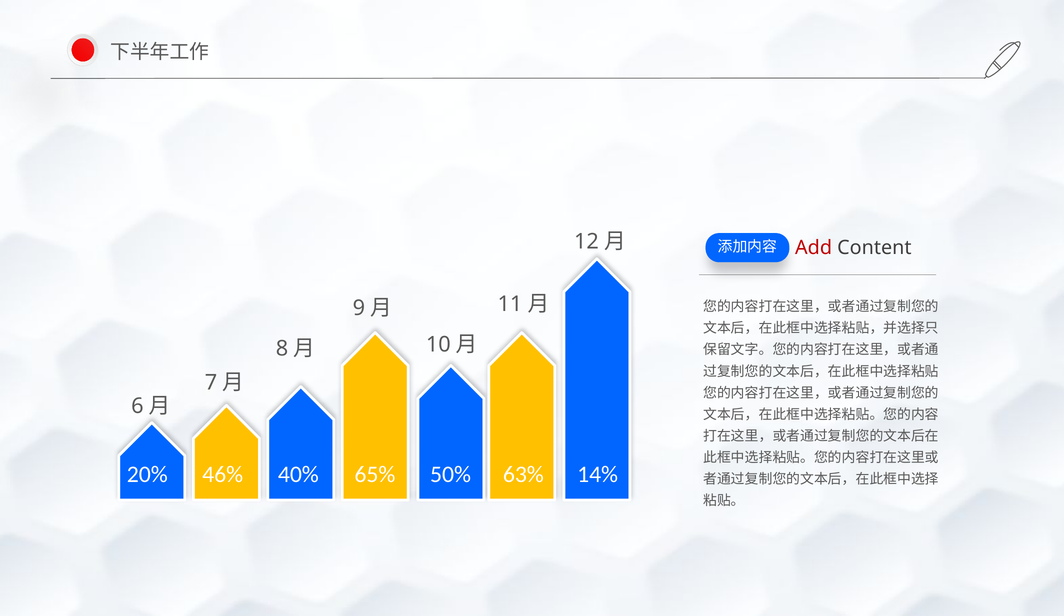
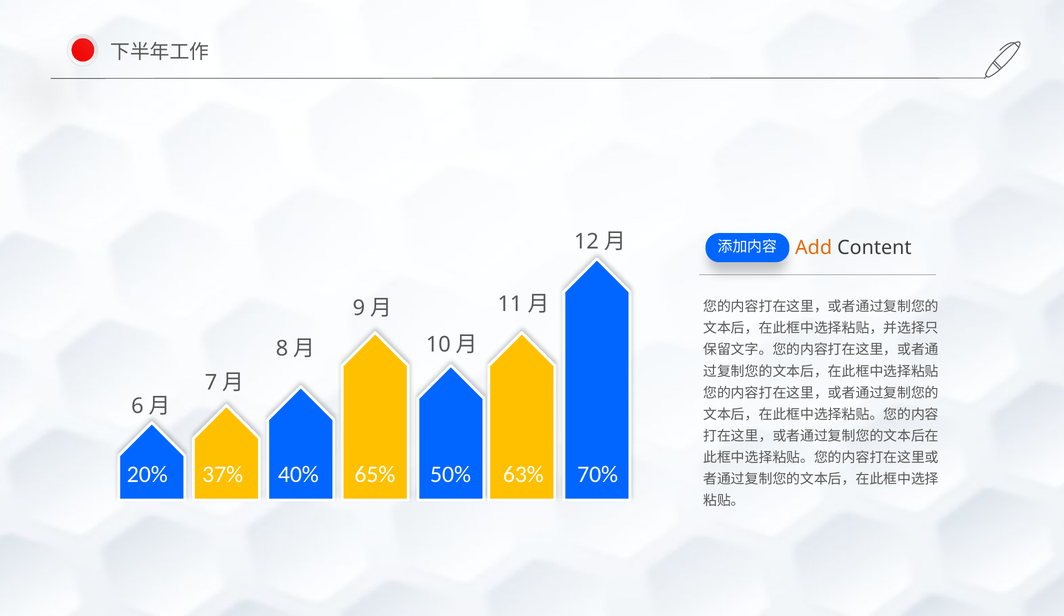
Add colour: red -> orange
46%: 46% -> 37%
14%: 14% -> 70%
